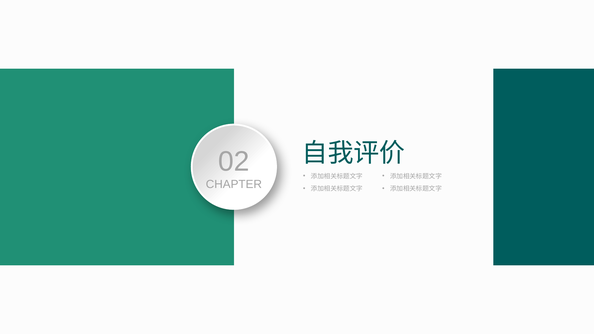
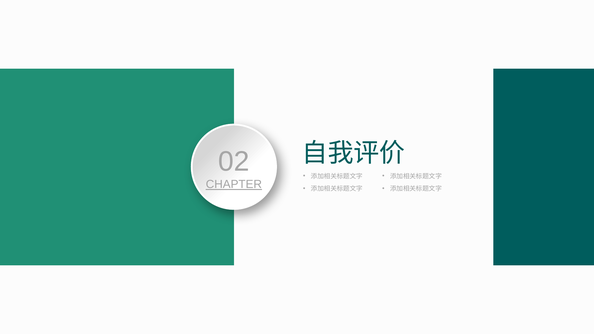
CHAPTER underline: none -> present
